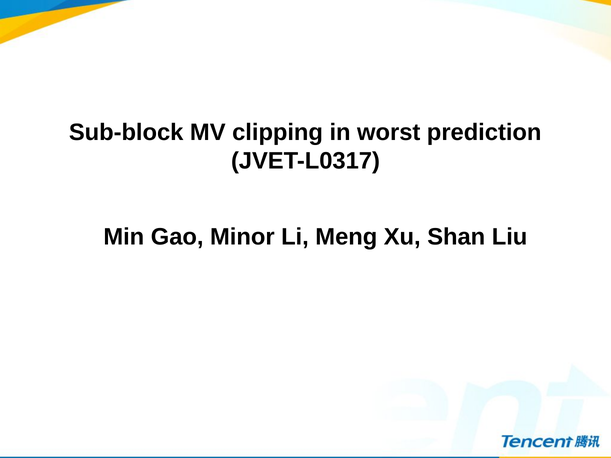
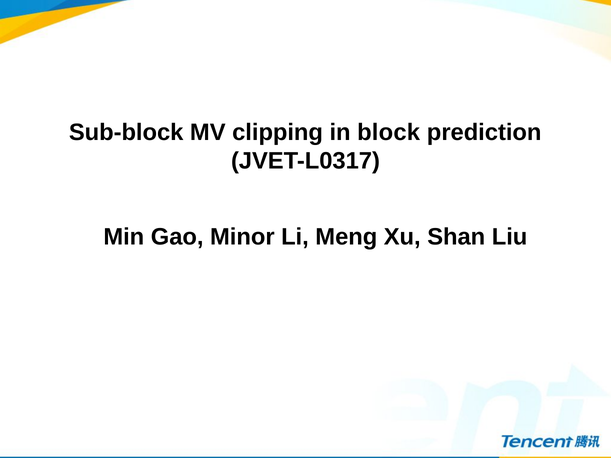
worst: worst -> block
